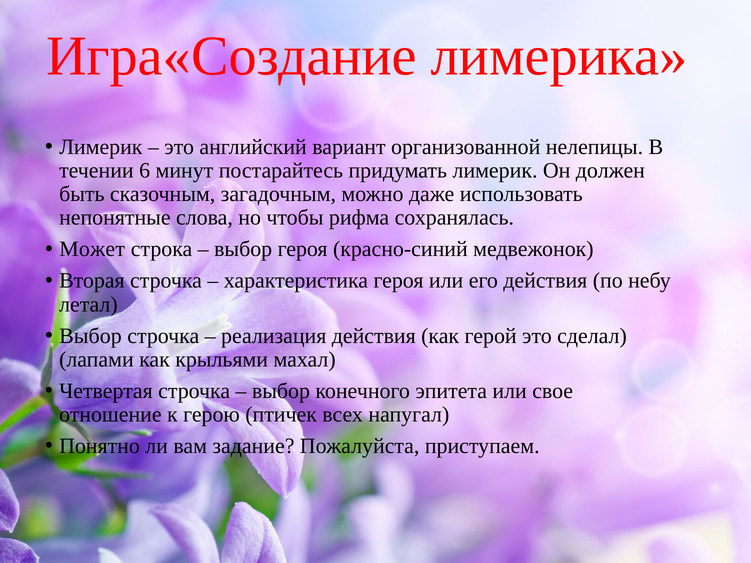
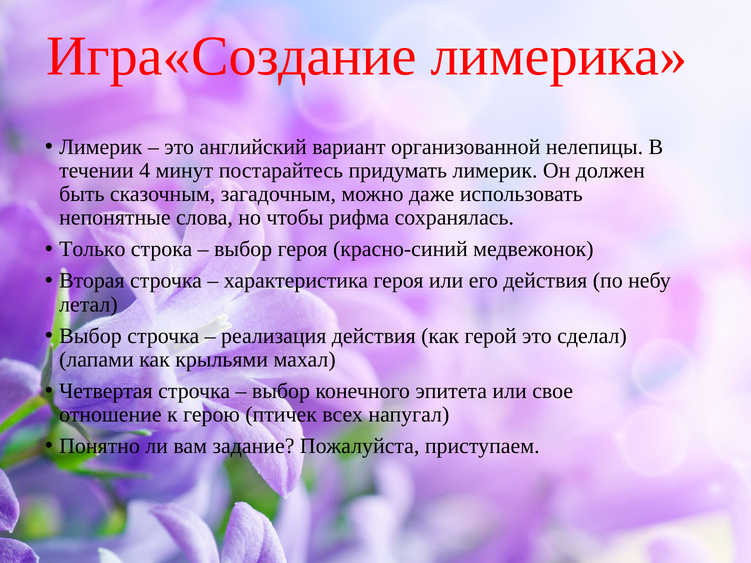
6: 6 -> 4
Может: Может -> Только
